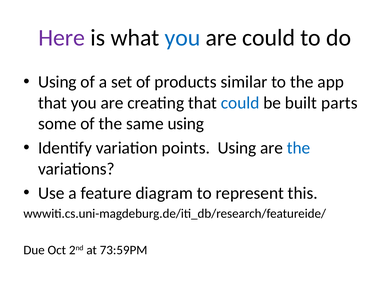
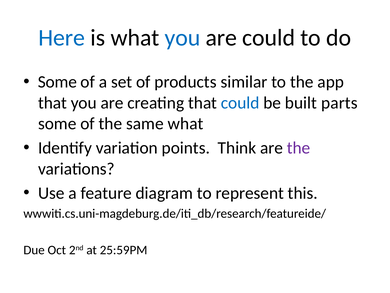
Here colour: purple -> blue
Using at (57, 82): Using -> Some
same using: using -> what
points Using: Using -> Think
the at (299, 148) colour: blue -> purple
73:59PM: 73:59PM -> 25:59PM
